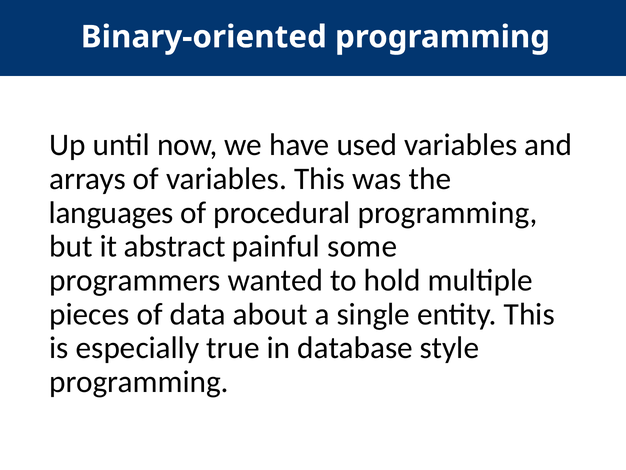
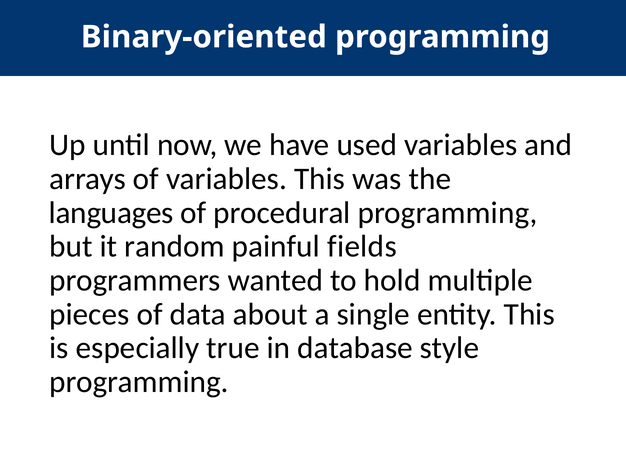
abstract: abstract -> random
some: some -> fields
